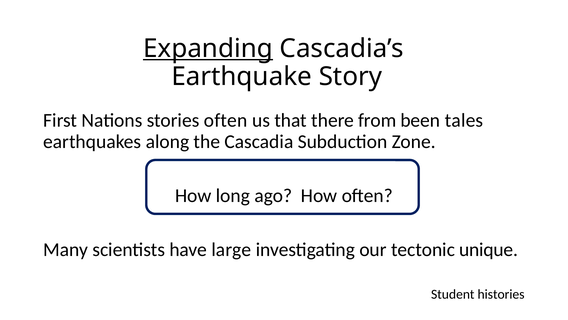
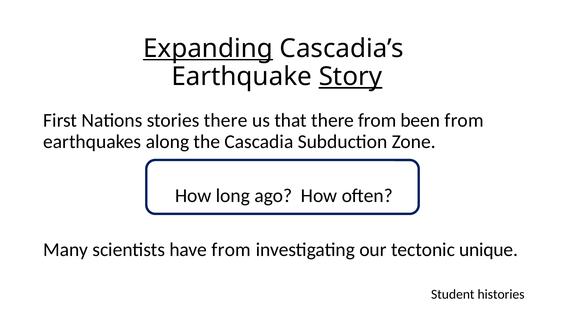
Story underline: none -> present
stories often: often -> there
been tales: tales -> from
have large: large -> from
